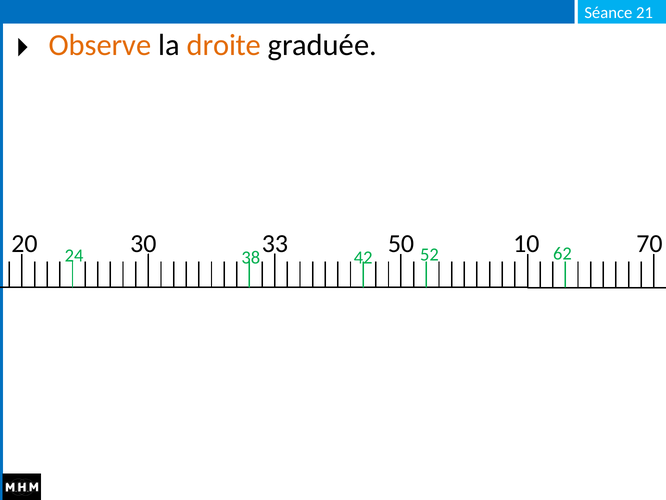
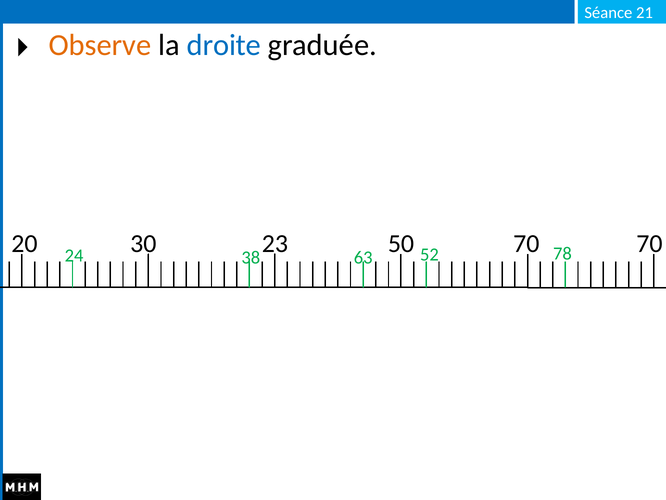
droite colour: orange -> blue
33: 33 -> 23
50 10: 10 -> 70
42: 42 -> 63
62: 62 -> 78
